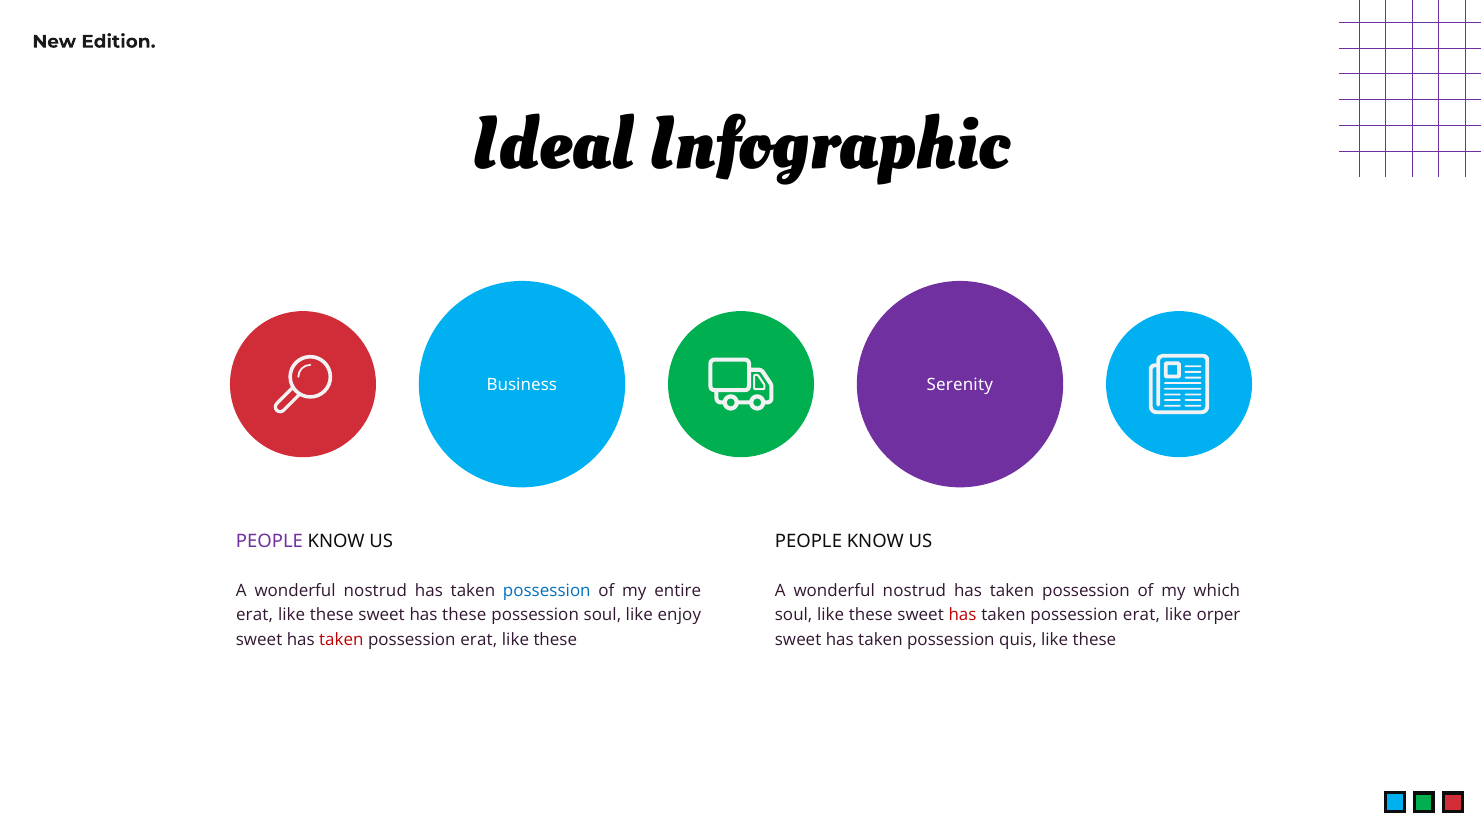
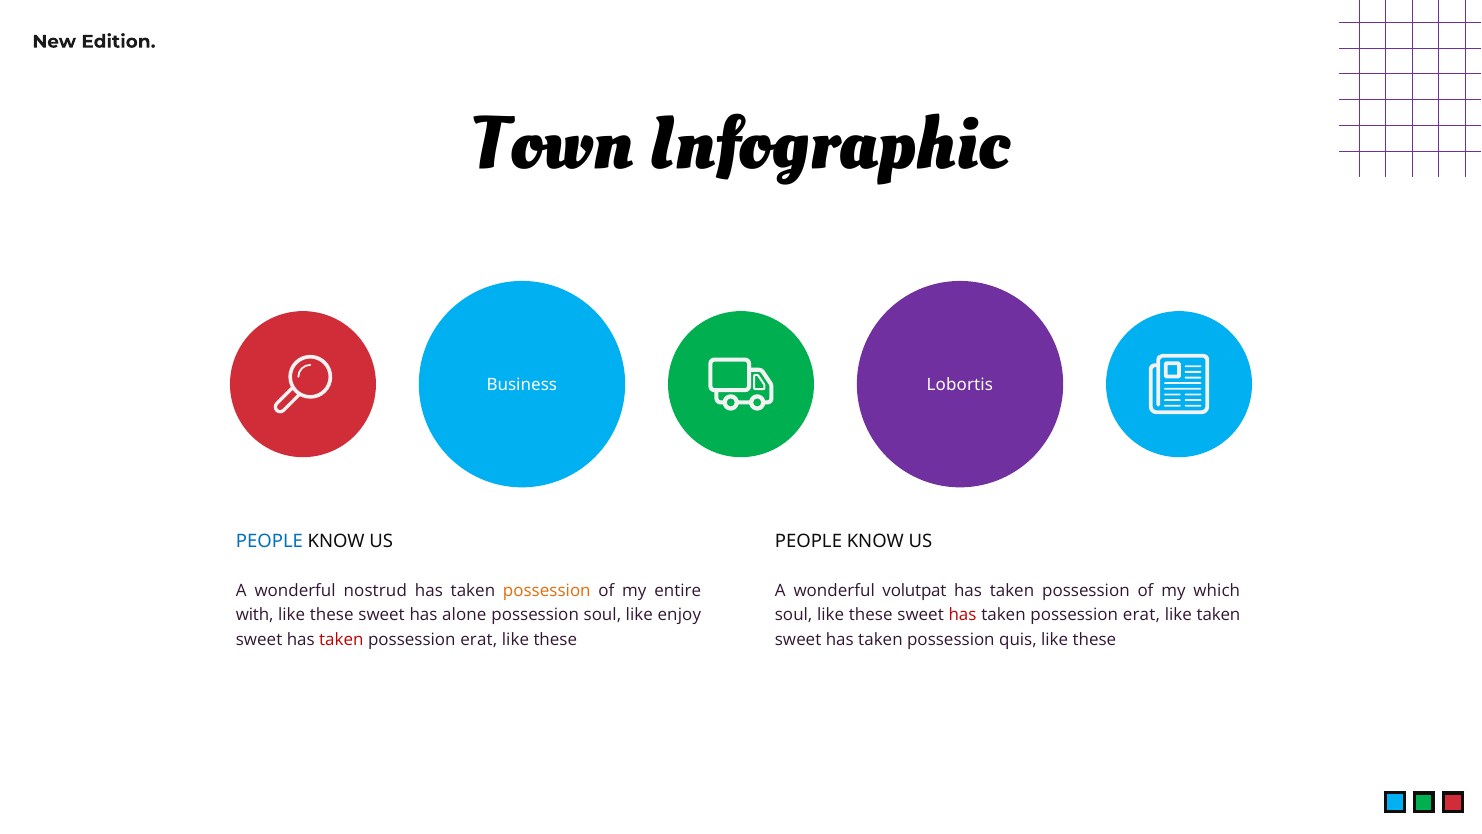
Ideal: Ideal -> Town
Serenity: Serenity -> Lobortis
PEOPLE at (269, 541) colour: purple -> blue
possession at (547, 590) colour: blue -> orange
nostrud at (914, 590): nostrud -> volutpat
erat at (254, 615): erat -> with
has these: these -> alone
like orper: orper -> taken
